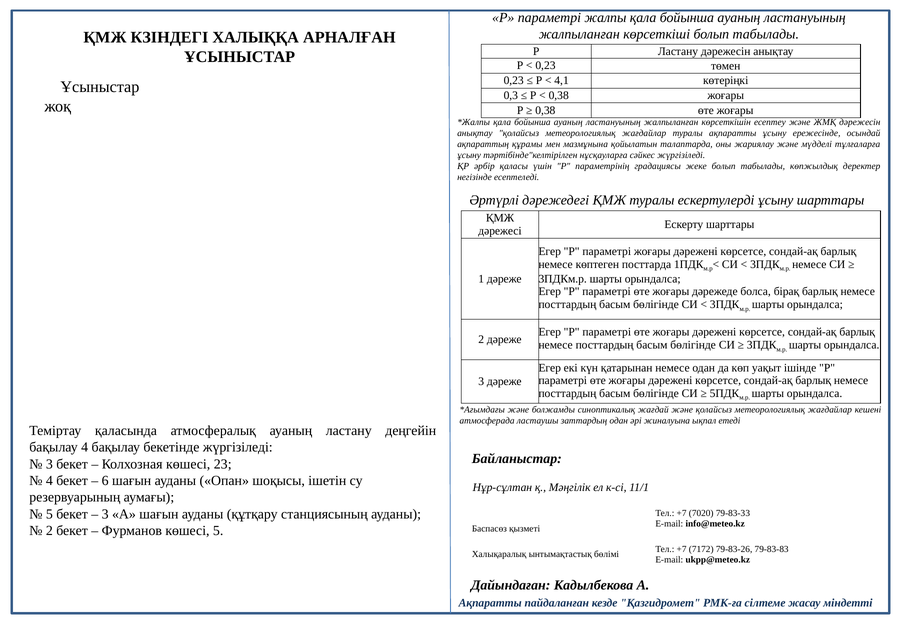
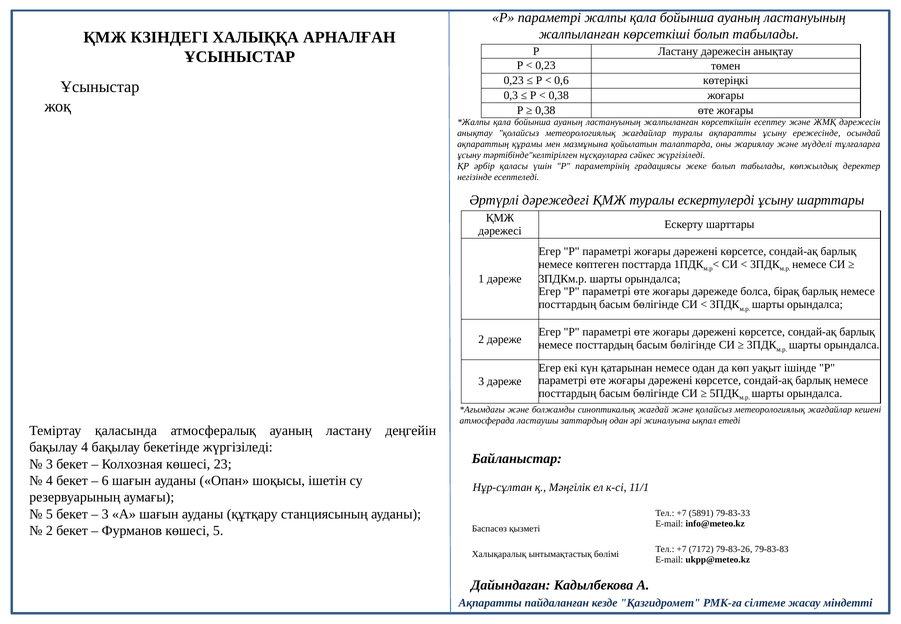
4,1: 4,1 -> 0,6
7020: 7020 -> 5891
